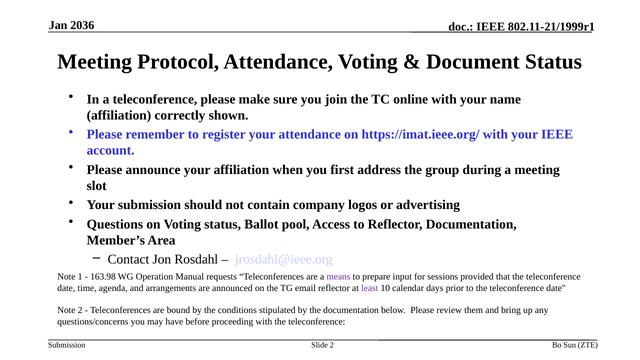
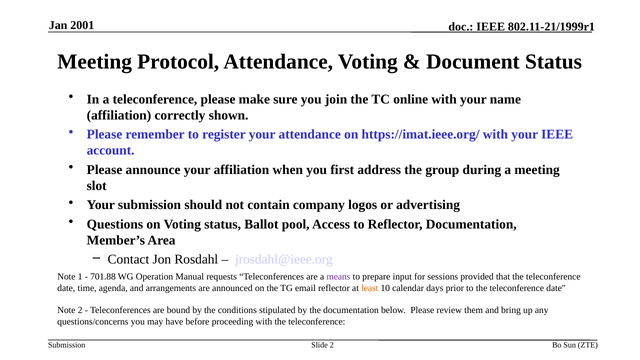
2036: 2036 -> 2001
163.98: 163.98 -> 701.88
least colour: purple -> orange
